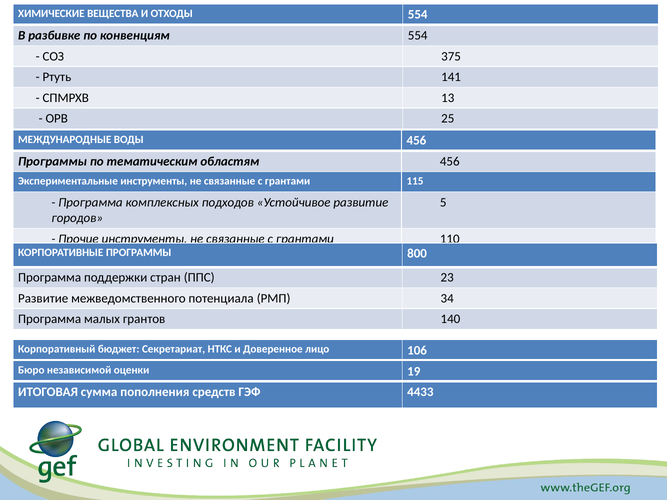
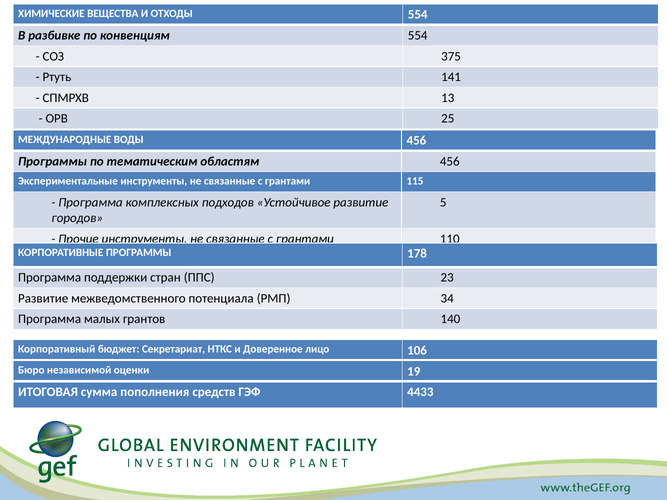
800: 800 -> 178
